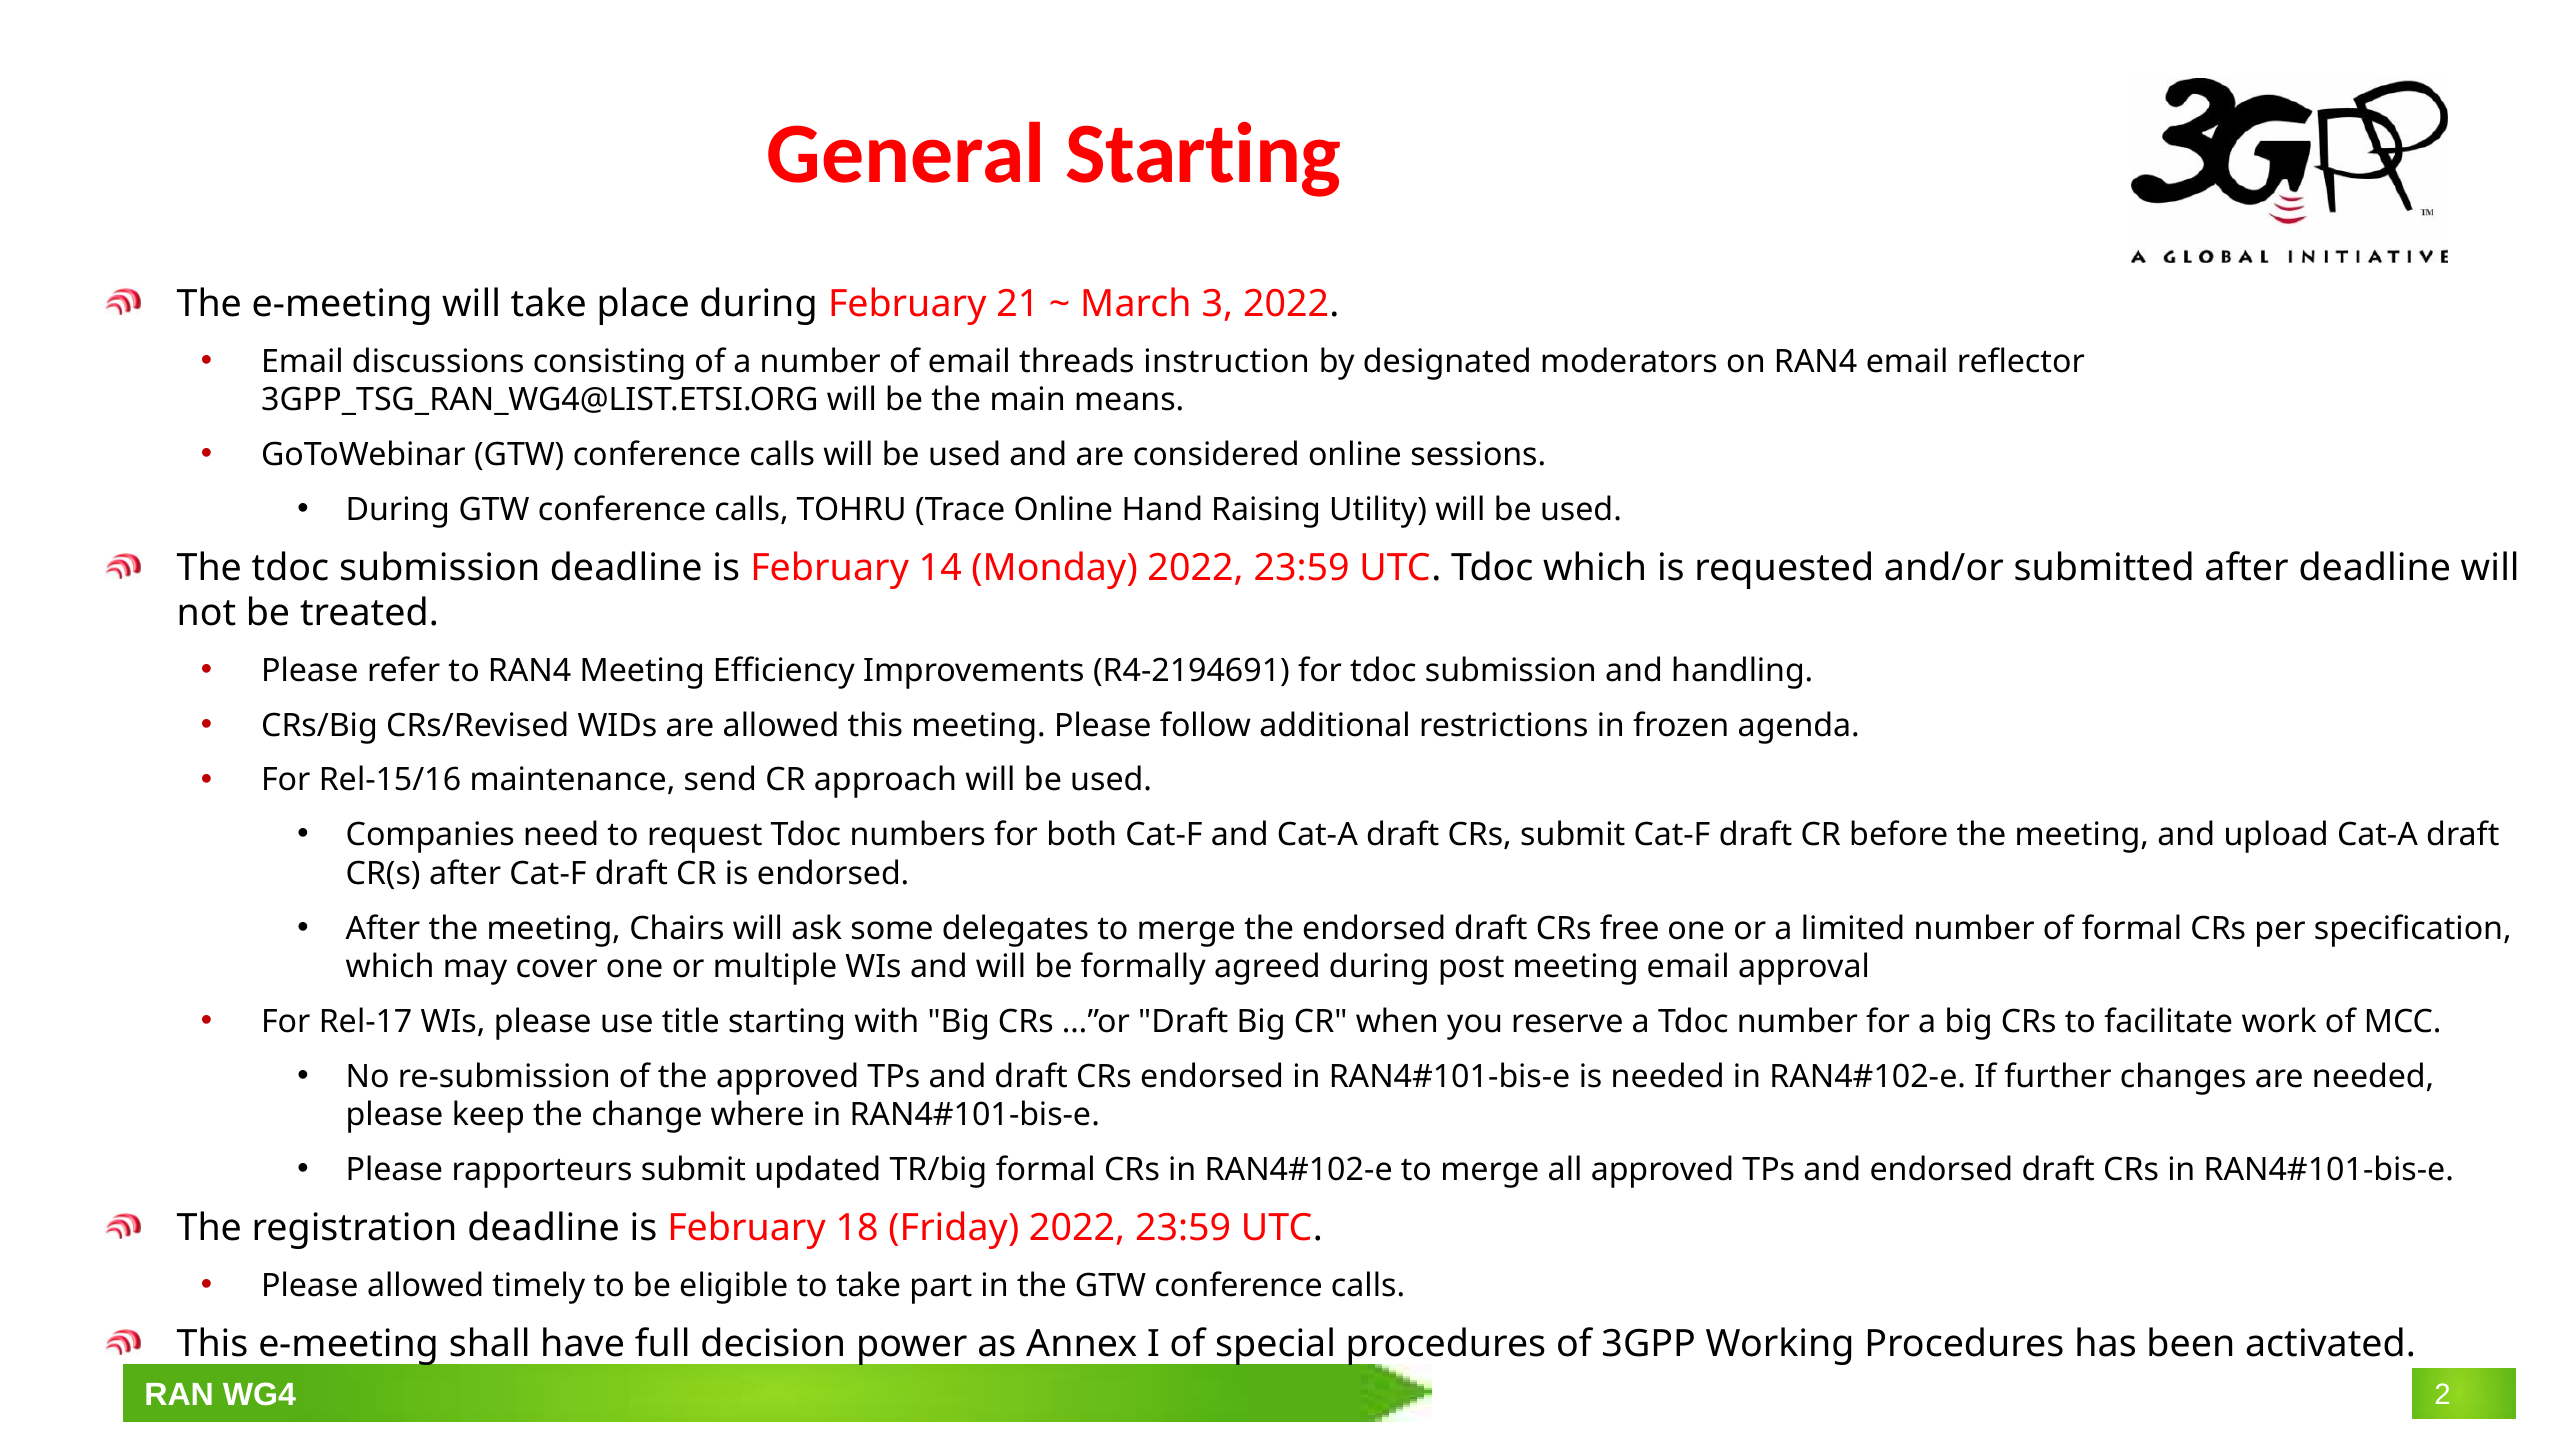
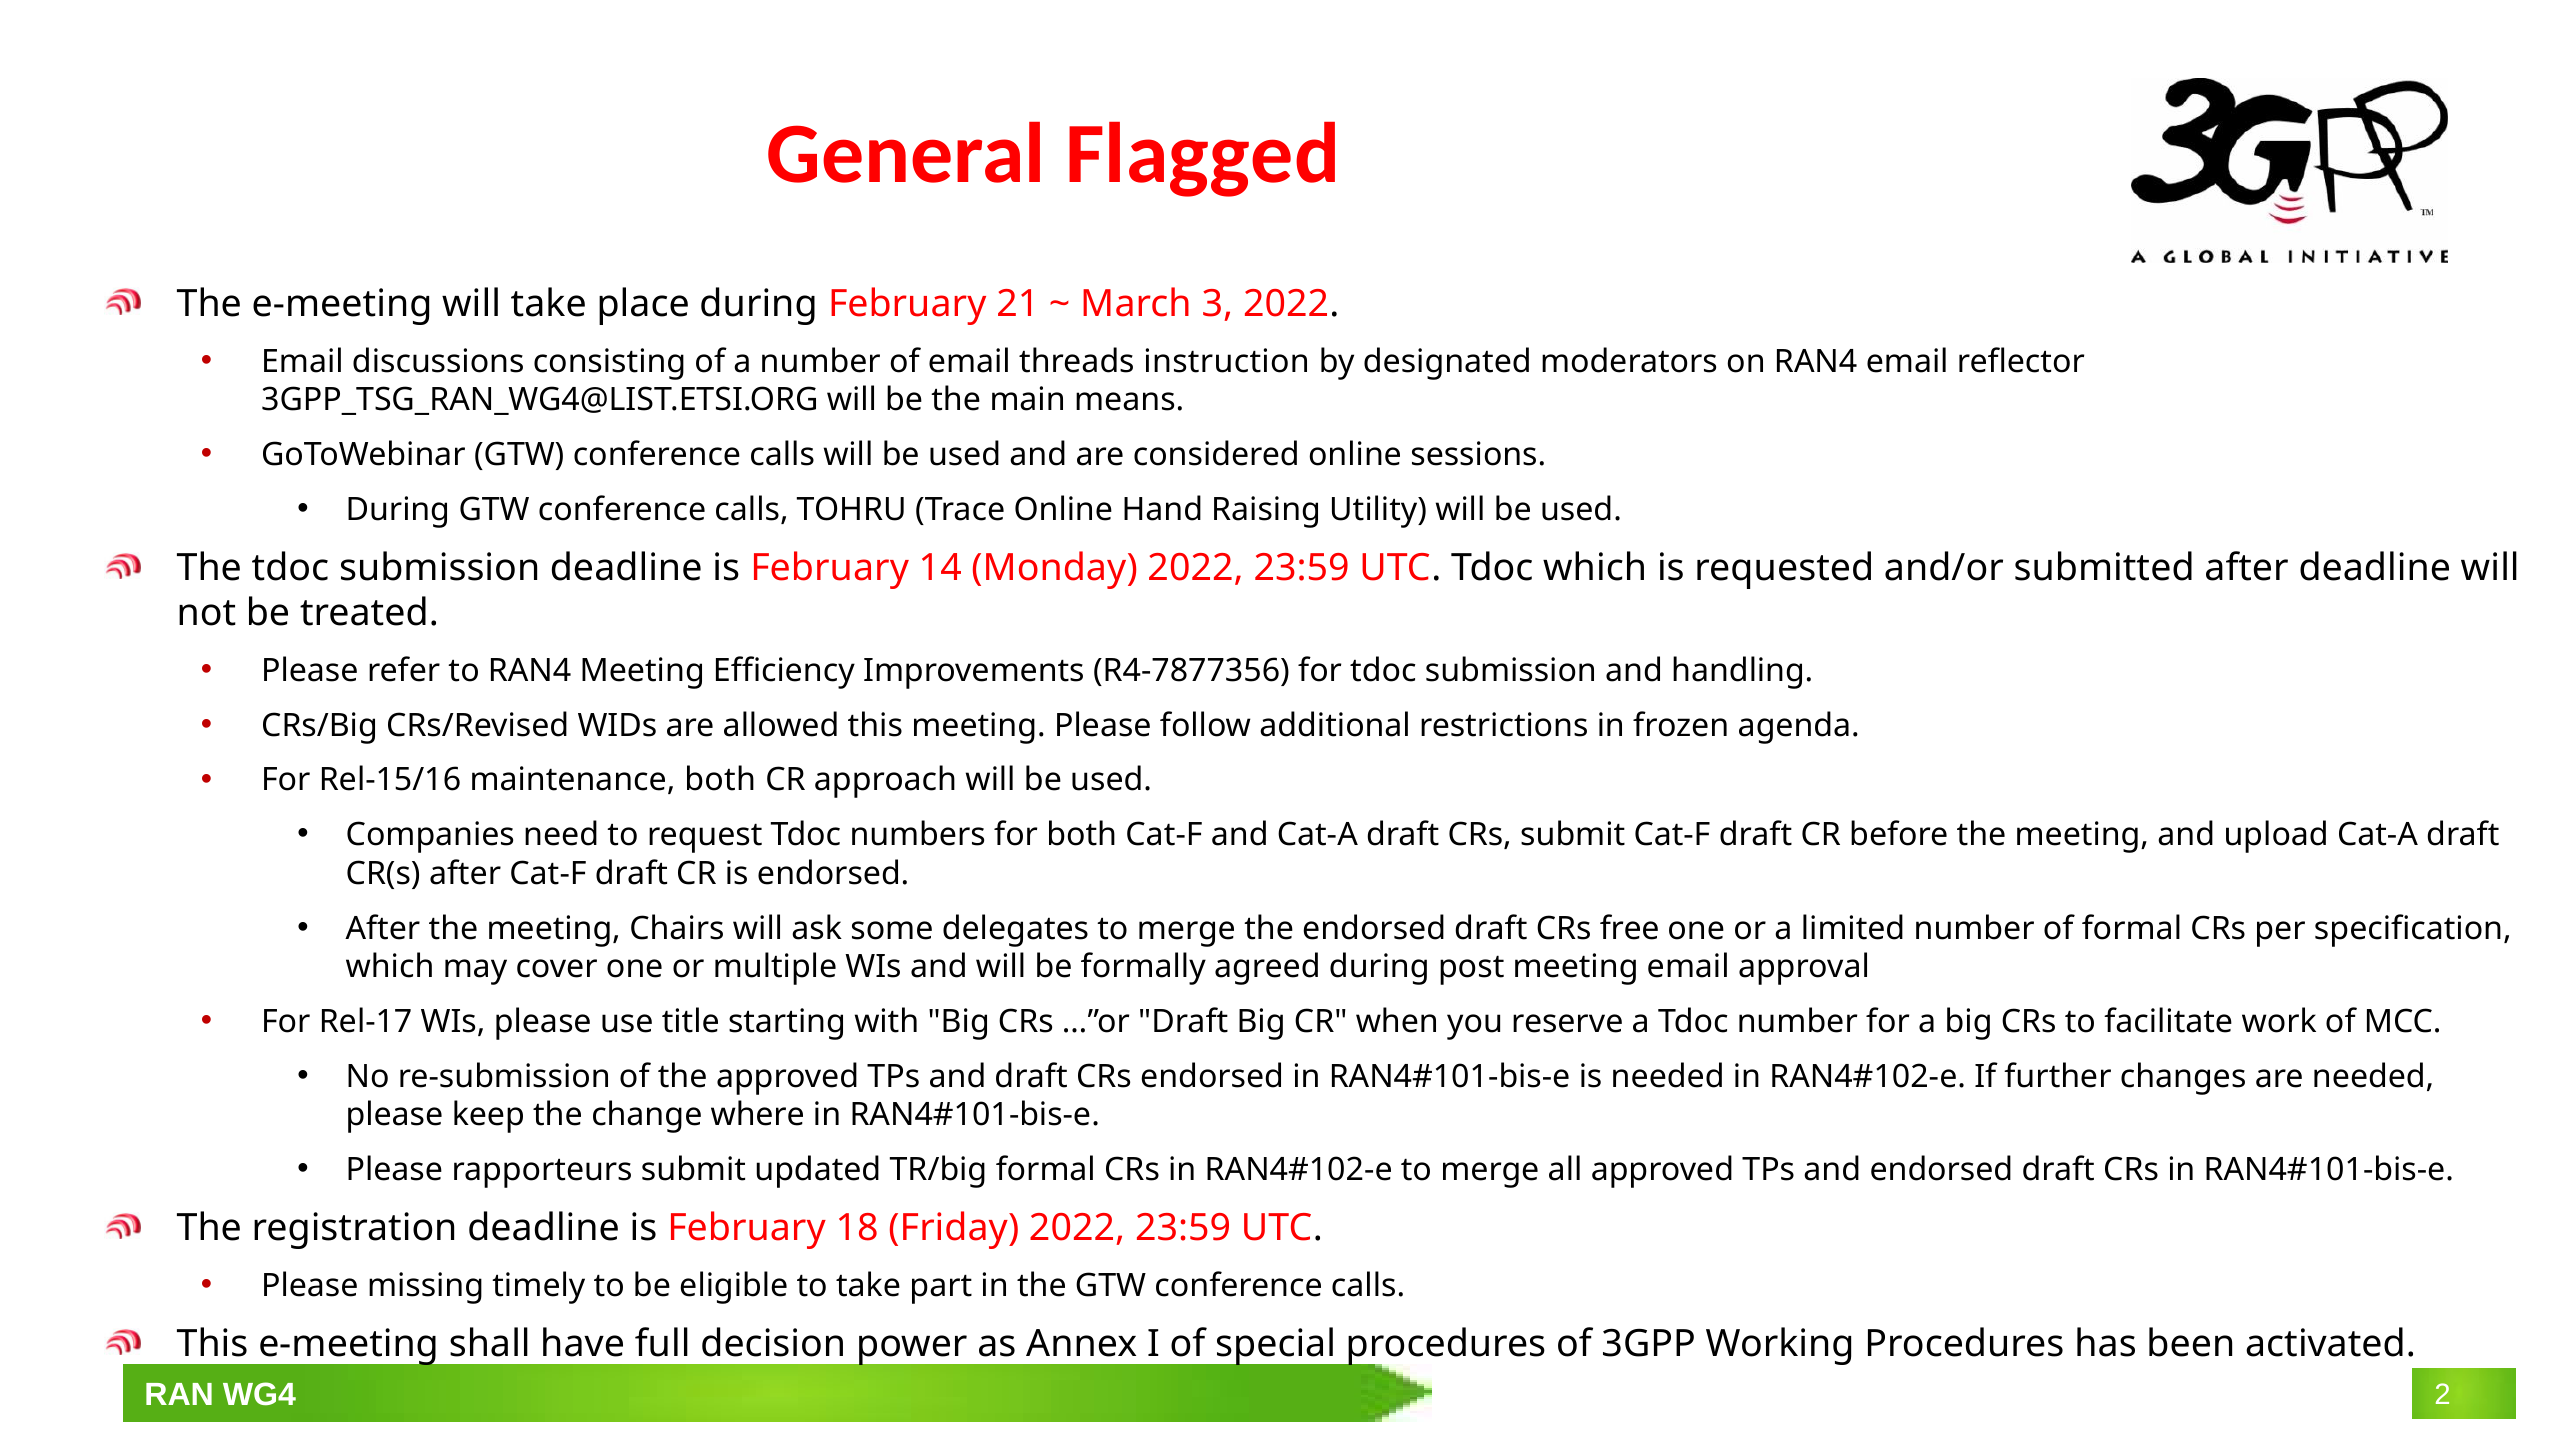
General Starting: Starting -> Flagged
R4-2194691: R4-2194691 -> R4-7877356
maintenance send: send -> both
Please allowed: allowed -> missing
